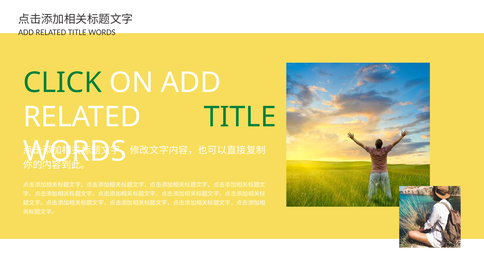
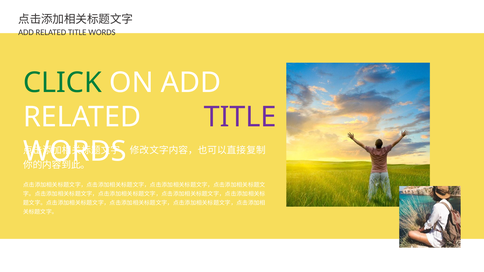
TITLE at (240, 117) colour: green -> purple
